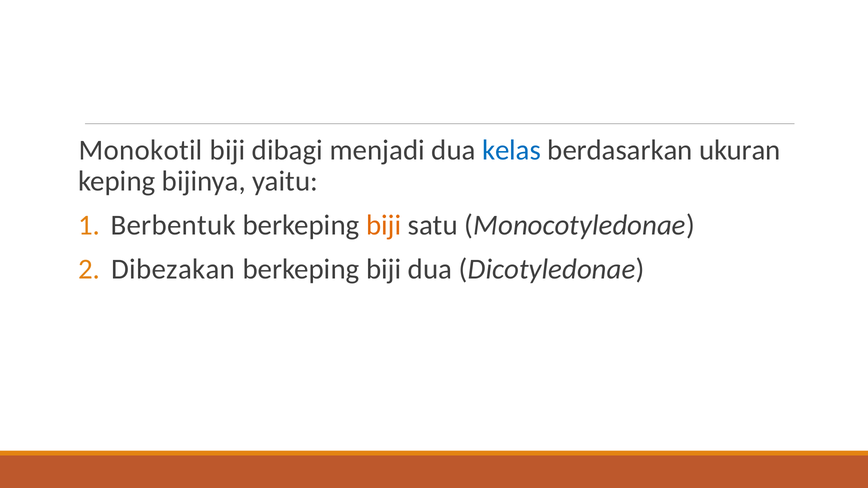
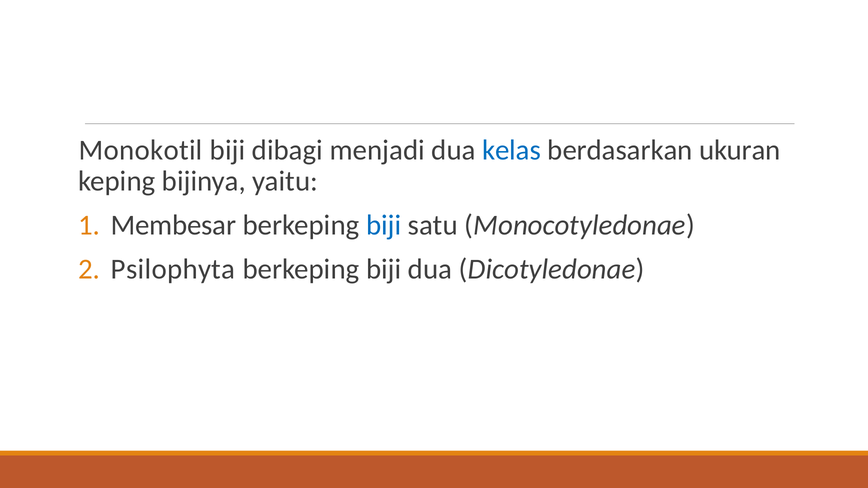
Berbentuk: Berbentuk -> Membesar
biji at (384, 225) colour: orange -> blue
Dibezakan: Dibezakan -> Psilophyta
